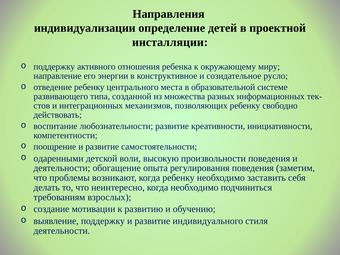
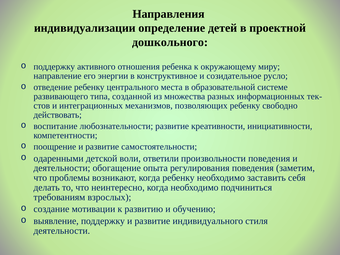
инсталляции: инсталляции -> дошкольного
высокую: высокую -> ответили
